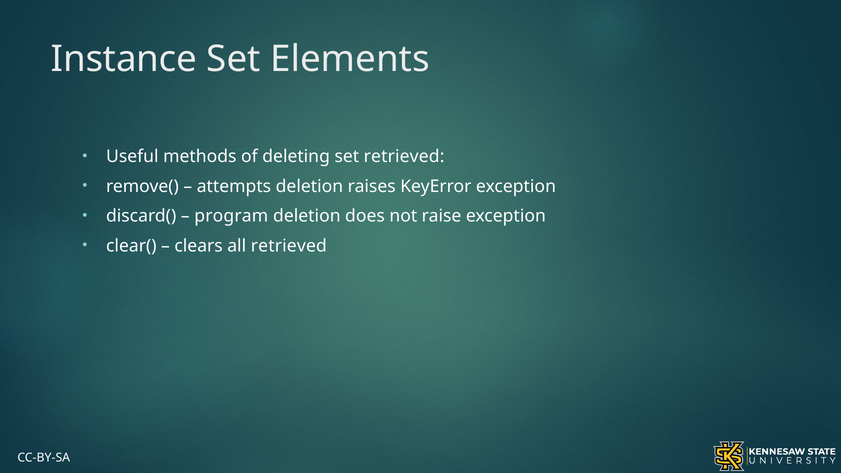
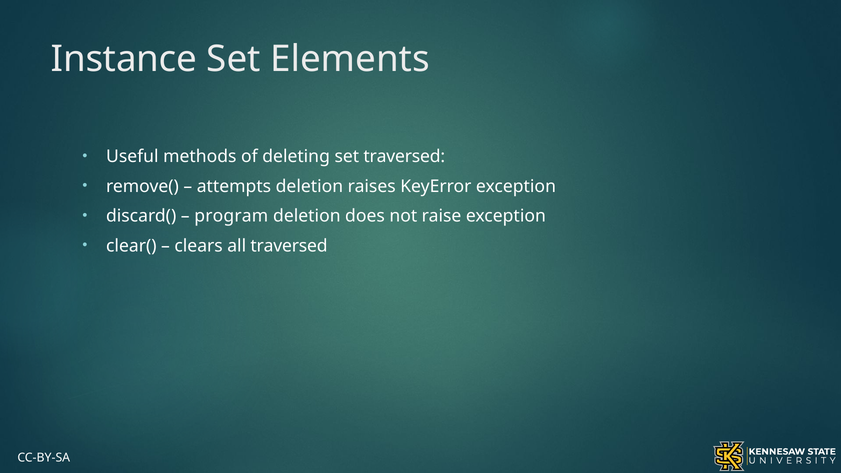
set retrieved: retrieved -> traversed
all retrieved: retrieved -> traversed
